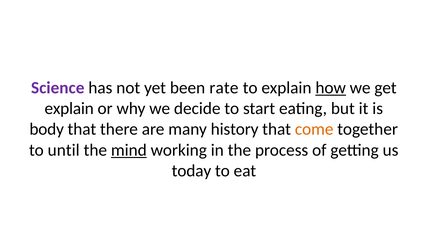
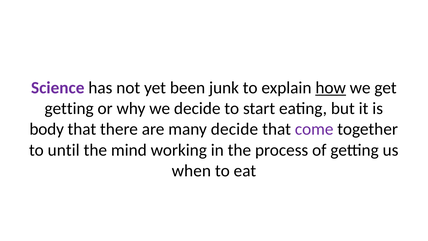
rate: rate -> junk
explain at (69, 108): explain -> getting
many history: history -> decide
come colour: orange -> purple
mind underline: present -> none
today: today -> when
